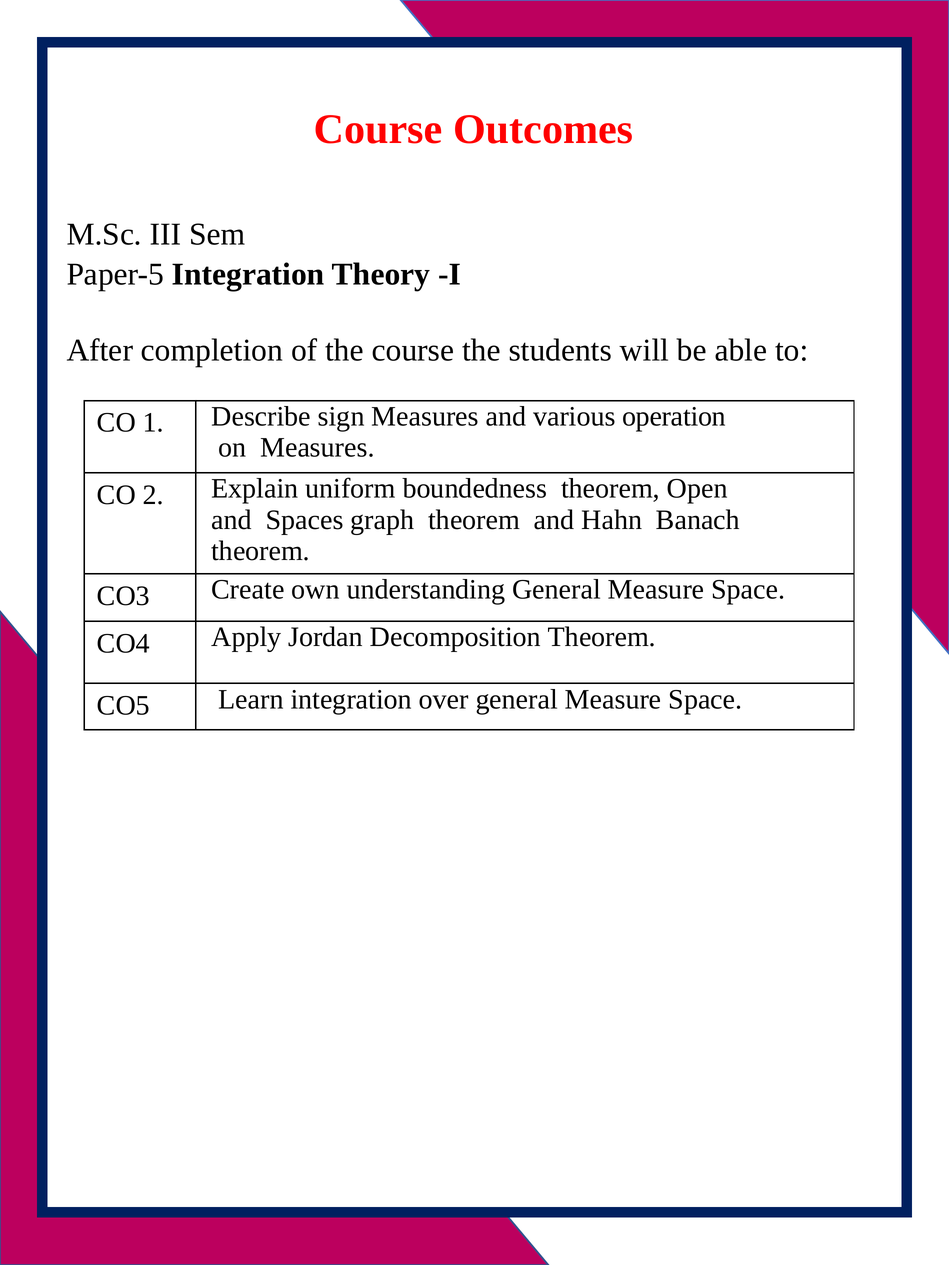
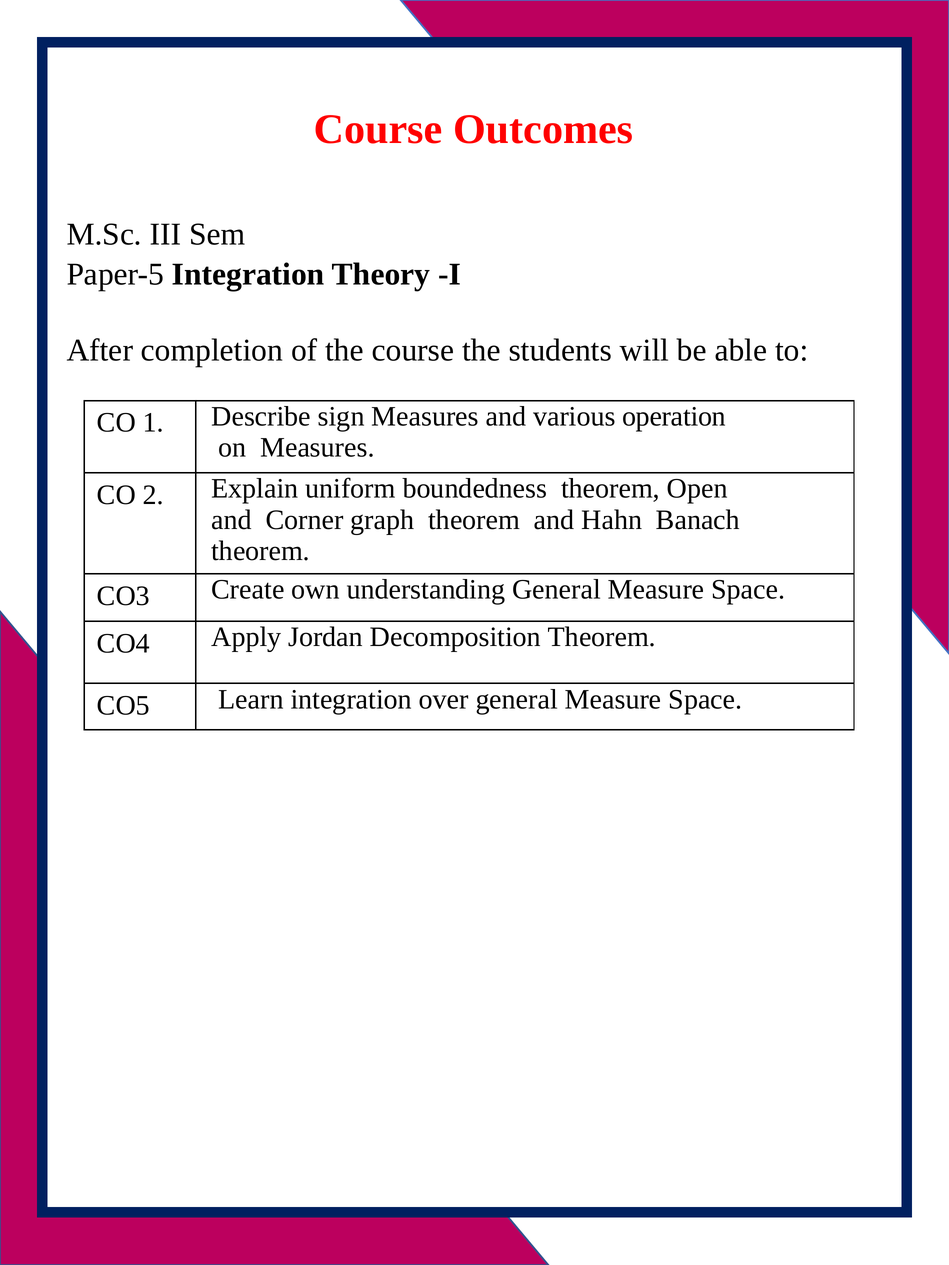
Spaces: Spaces -> Corner
